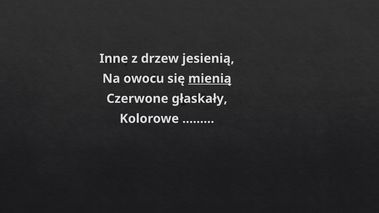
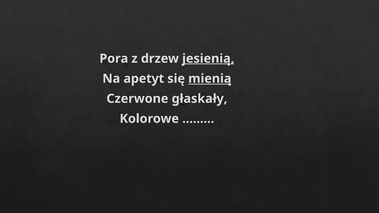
Inne: Inne -> Pora
jesienią underline: none -> present
owocu: owocu -> apetyt
